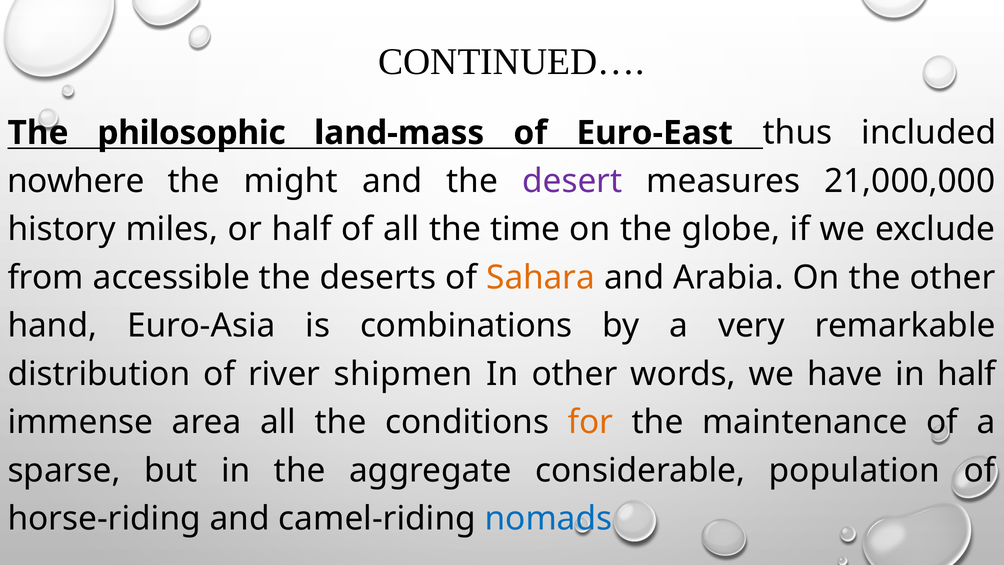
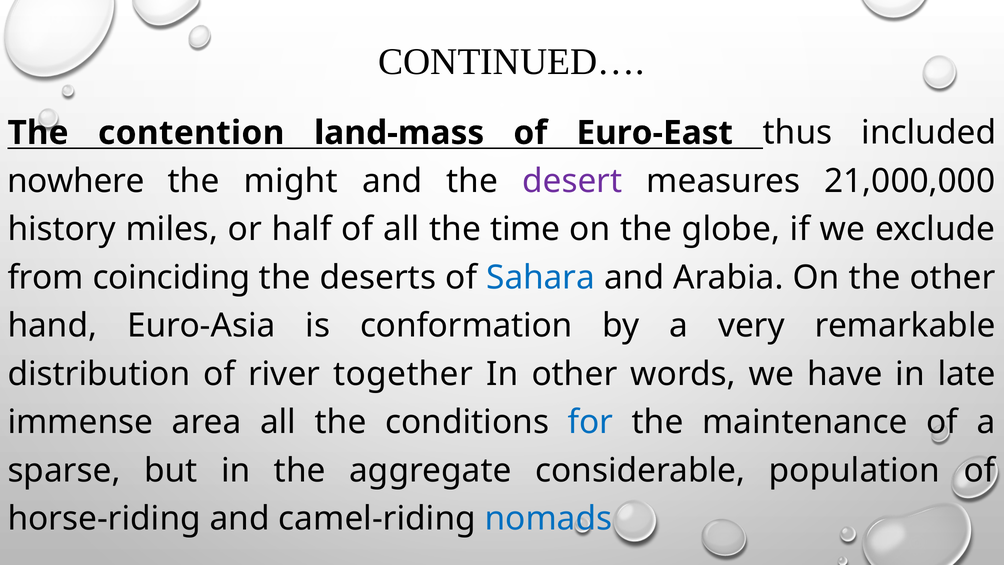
philosophic: philosophic -> contention
accessible: accessible -> coinciding
Sahara colour: orange -> blue
combinations: combinations -> conformation
shipmen: shipmen -> together
in half: half -> late
for colour: orange -> blue
